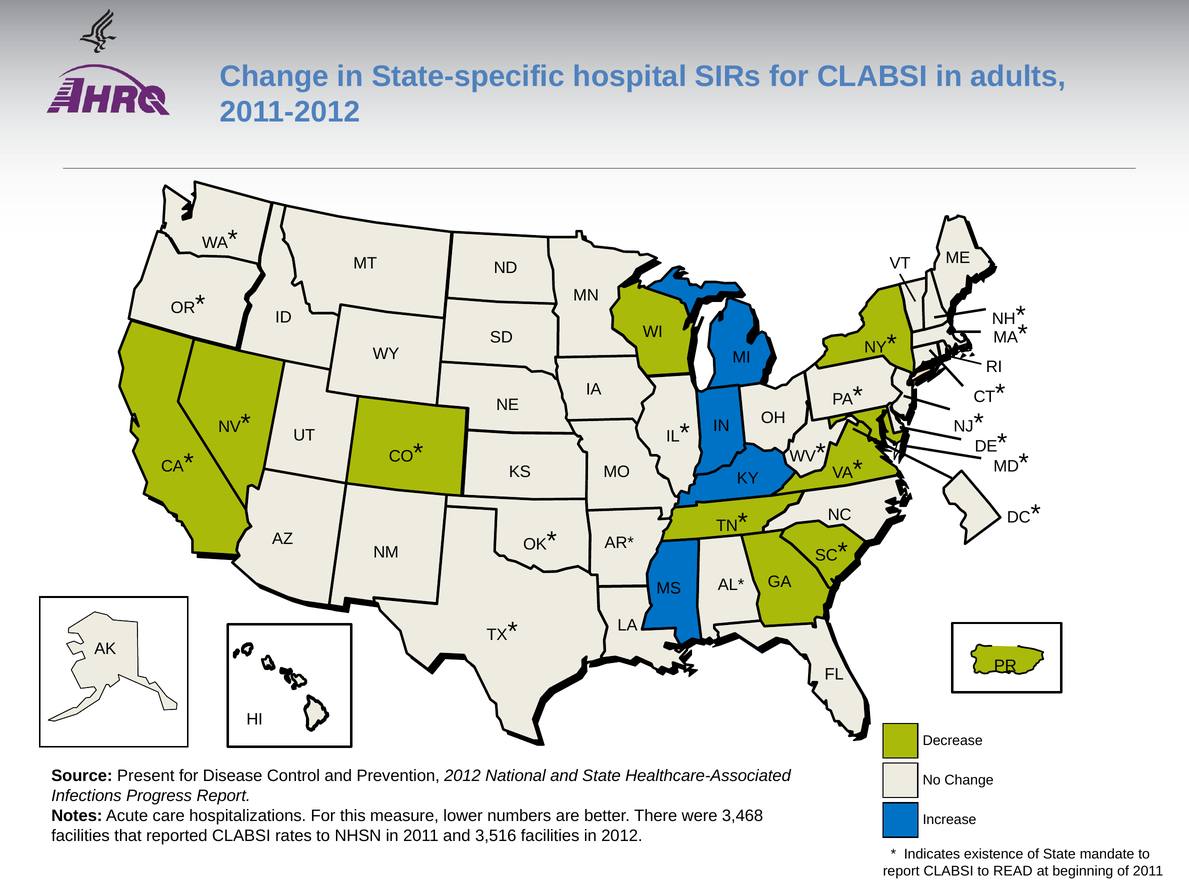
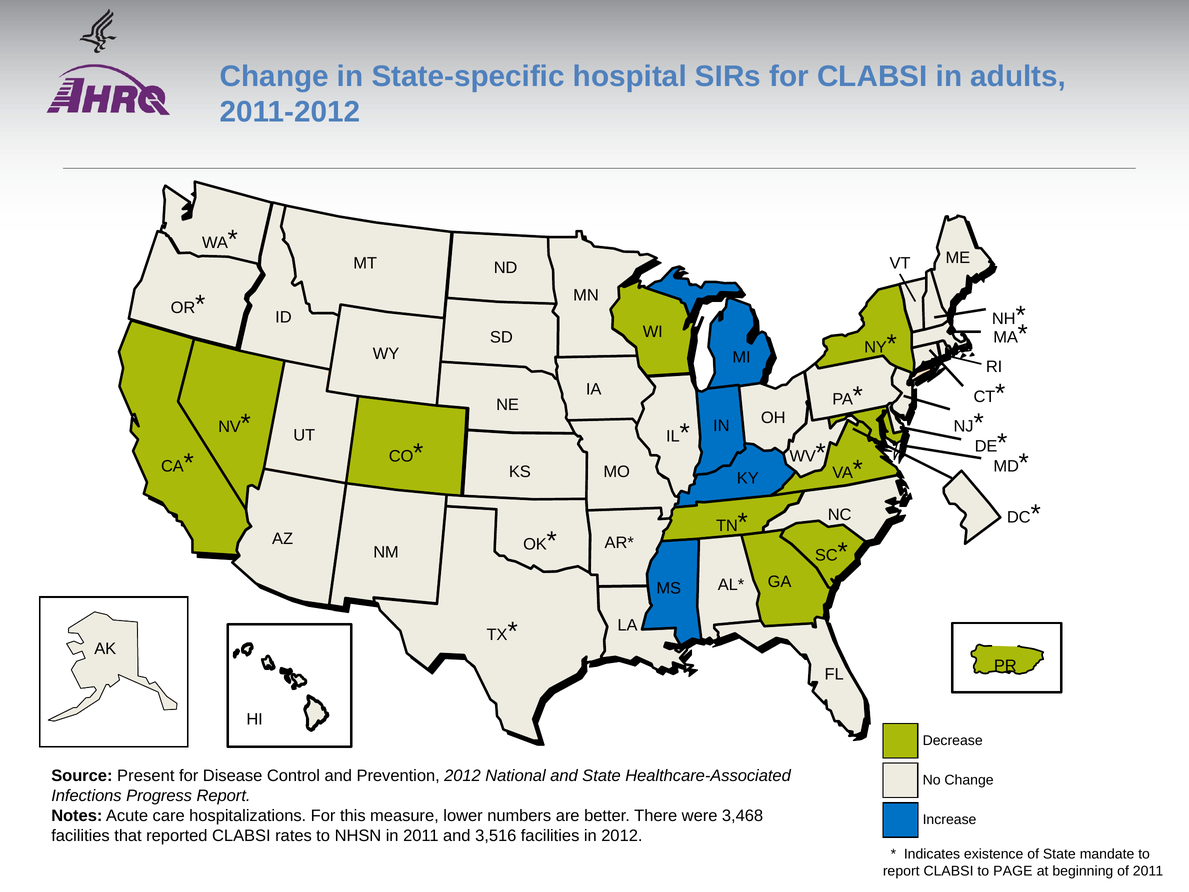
READ: READ -> PAGE
